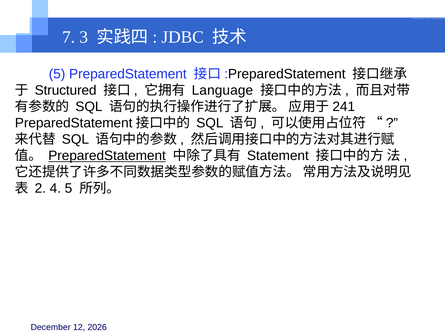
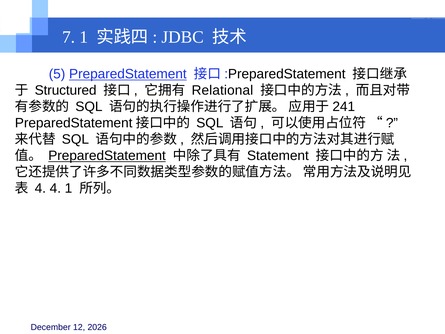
7 3: 3 -> 1
PreparedStatement at (128, 74) underline: none -> present
Language: Language -> Relational
2 at (40, 188): 2 -> 4
4 5: 5 -> 1
